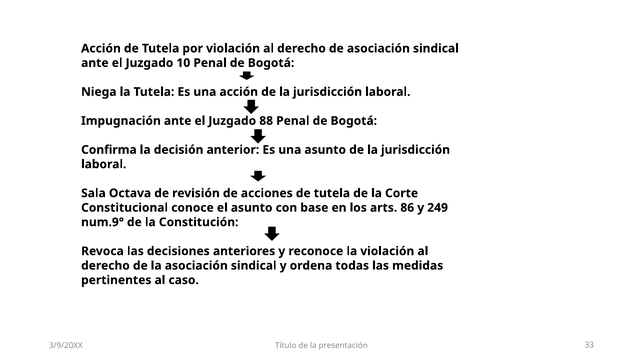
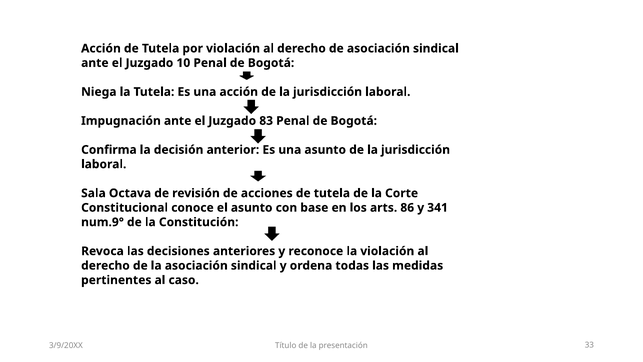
88: 88 -> 83
249: 249 -> 341
